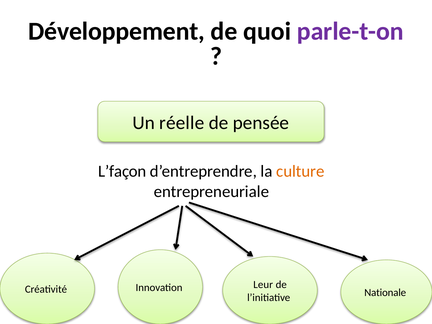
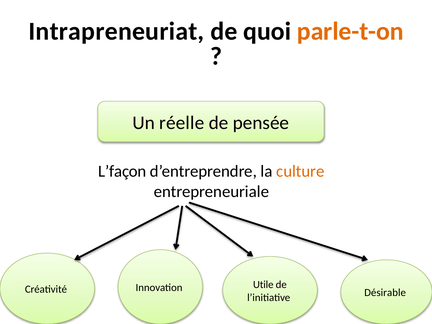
Développement: Développement -> Intrapreneuriat
parle-t-on colour: purple -> orange
Leur: Leur -> Utile
Nationale: Nationale -> Désirable
